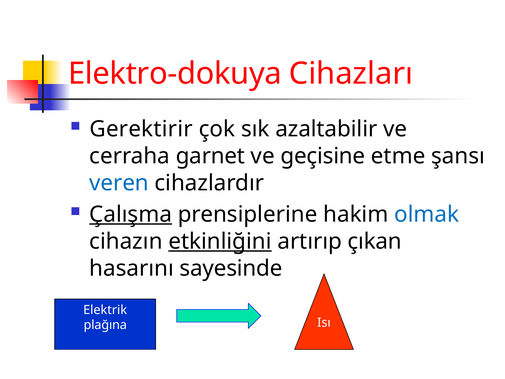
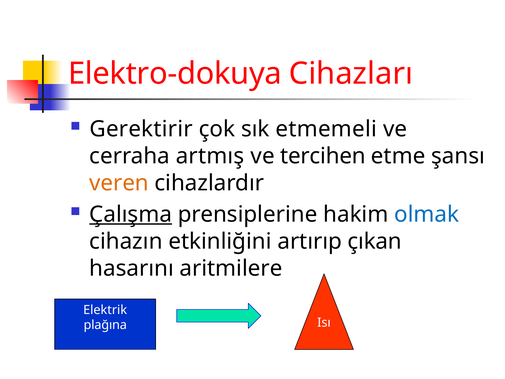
azaltabilir: azaltabilir -> etmemeli
garnet: garnet -> artmış
geçisine: geçisine -> tercihen
veren colour: blue -> orange
etkinliğini underline: present -> none
sayesinde: sayesinde -> aritmilere
